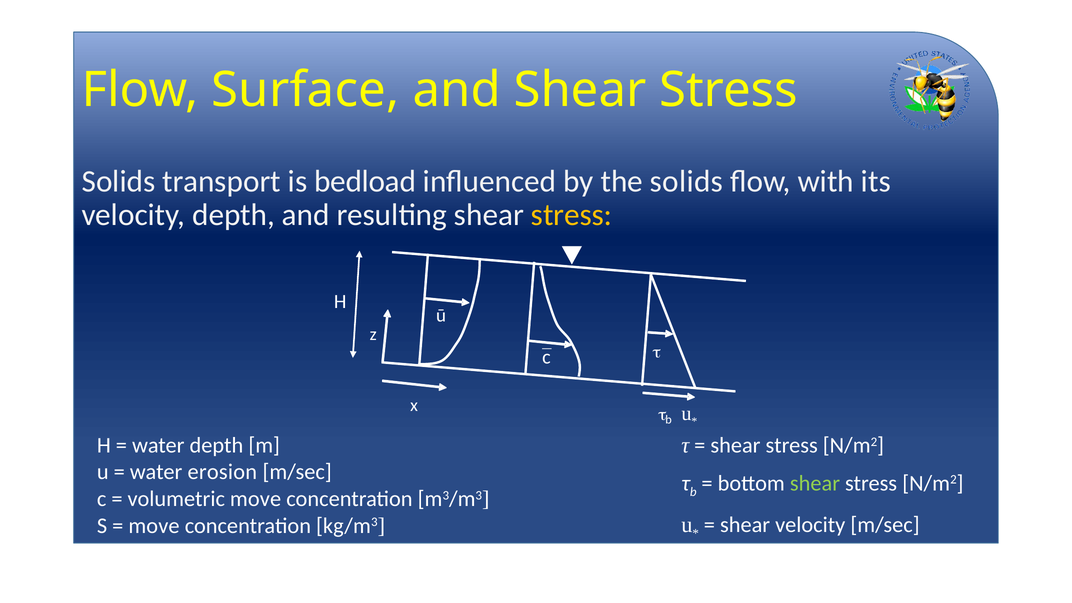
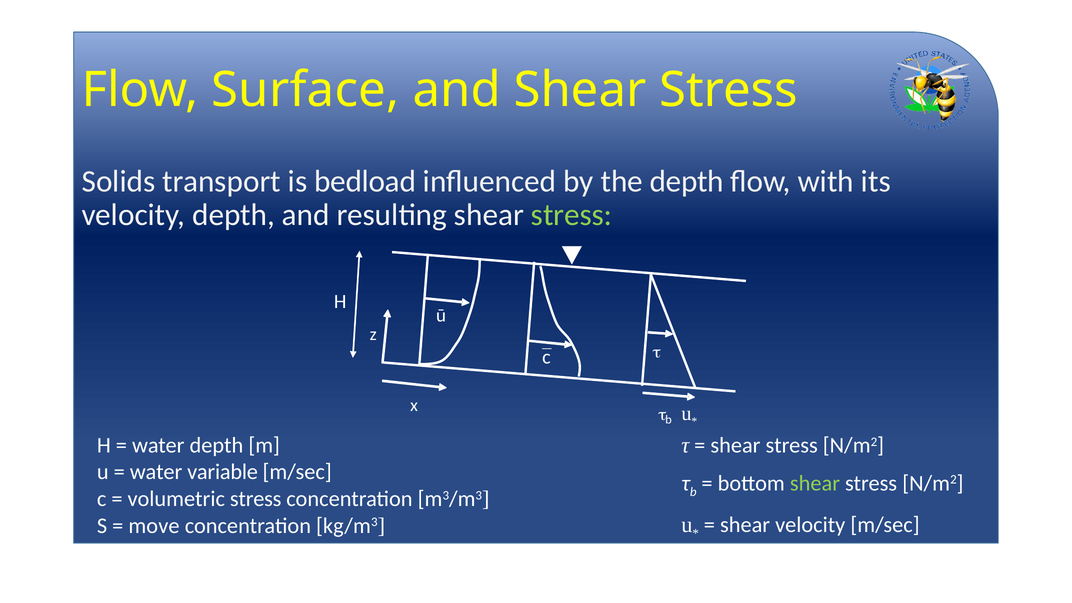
the solids: solids -> depth
stress at (572, 215) colour: yellow -> light green
erosion: erosion -> variable
volumetric move: move -> stress
